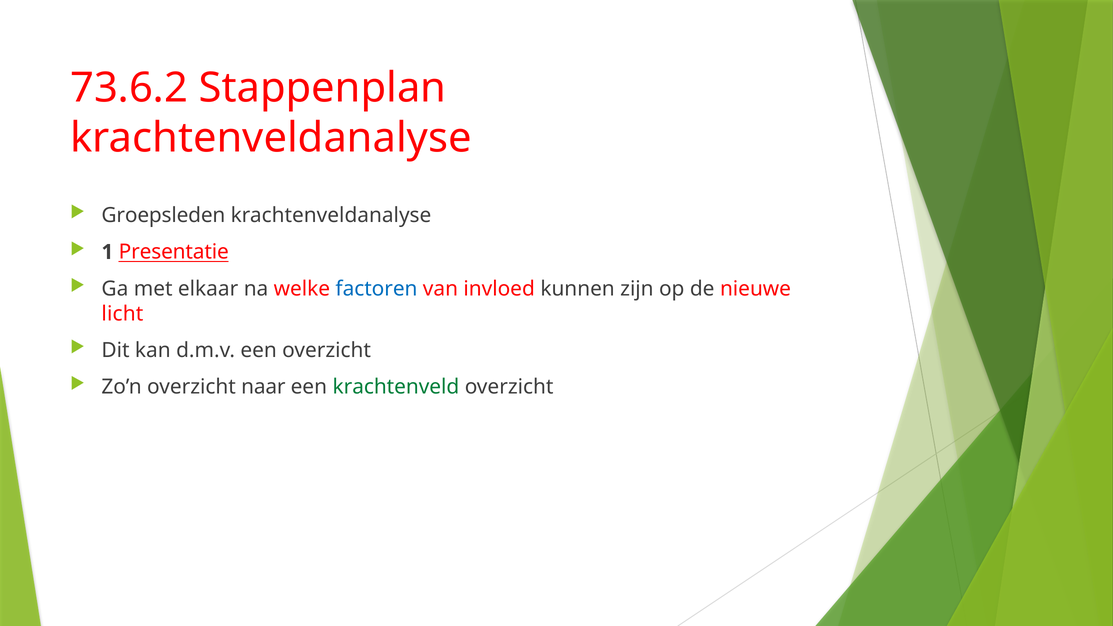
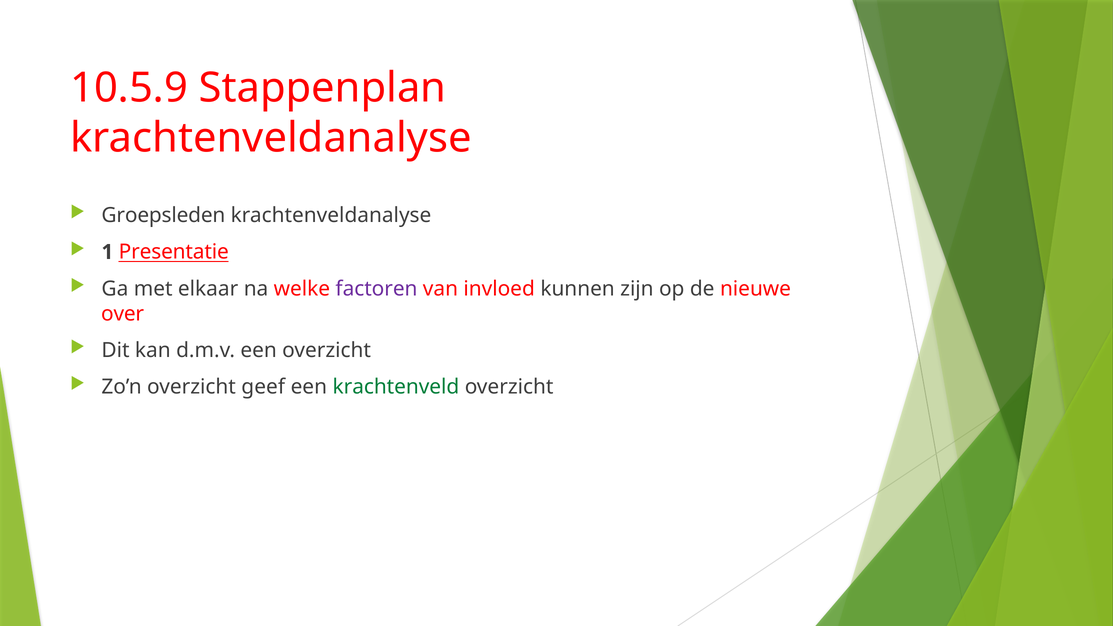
73.6.2: 73.6.2 -> 10.5.9
factoren colour: blue -> purple
licht: licht -> over
naar: naar -> geef
